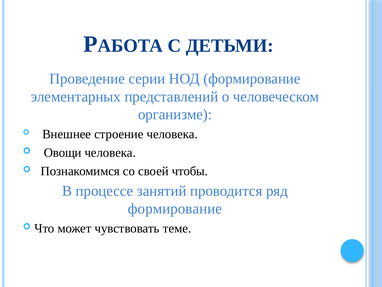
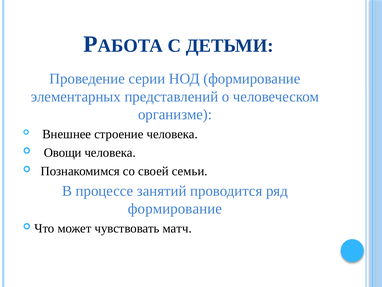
чтобы: чтобы -> семьи
теме: теме -> матч
